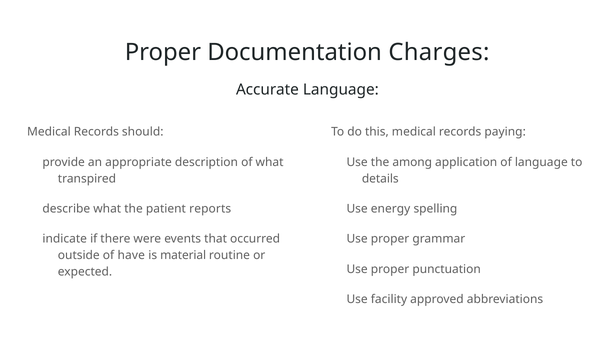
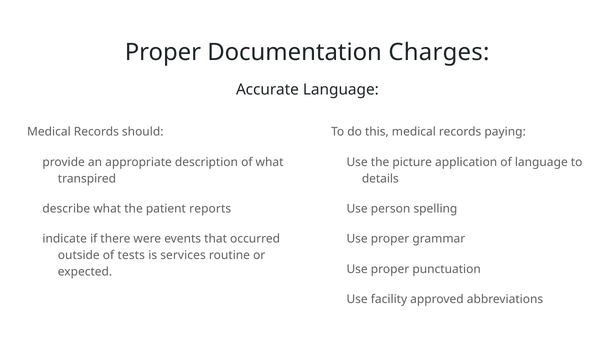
among: among -> picture
energy: energy -> person
have: have -> tests
material: material -> services
